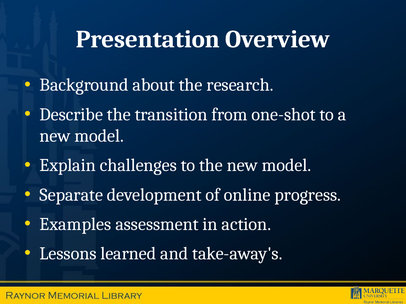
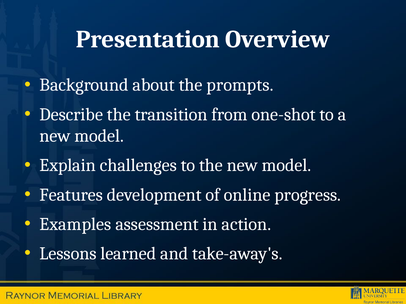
research: research -> prompts
Separate: Separate -> Features
